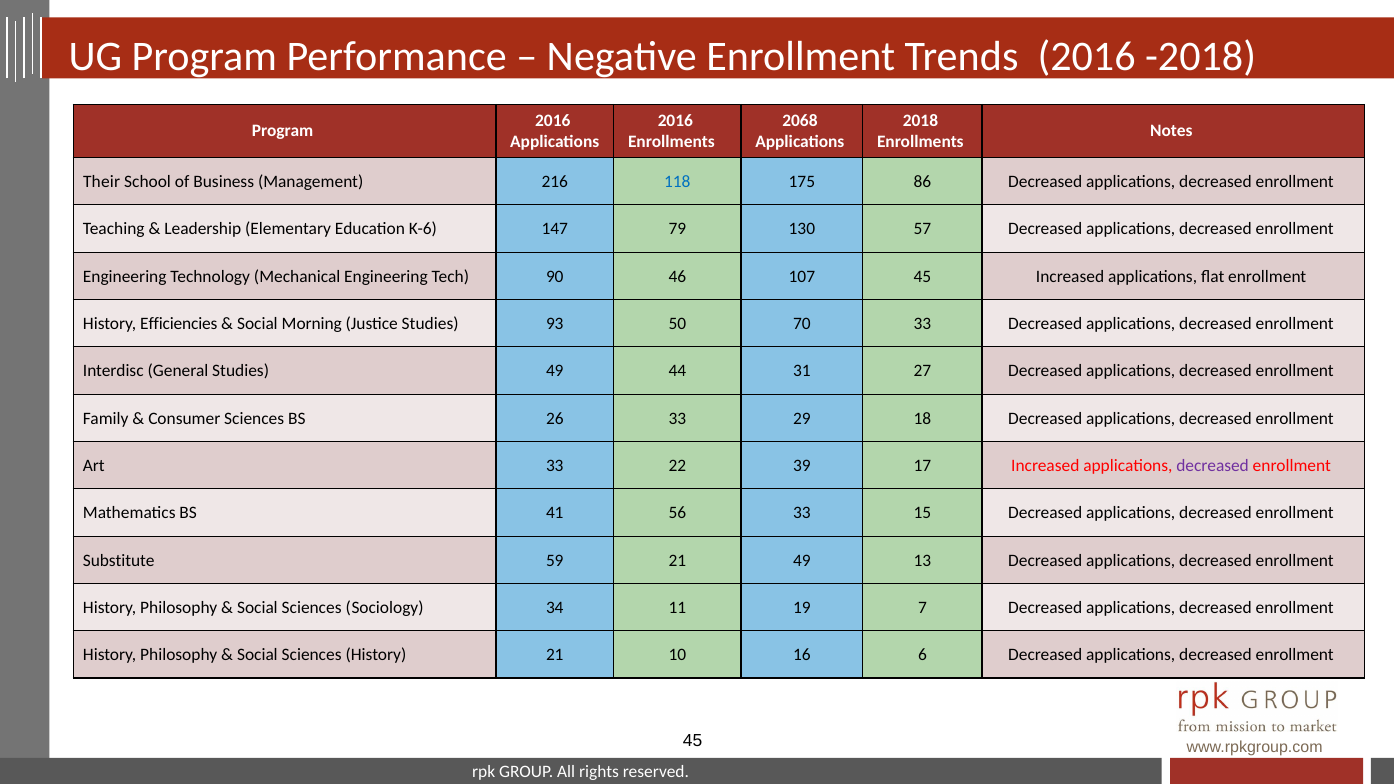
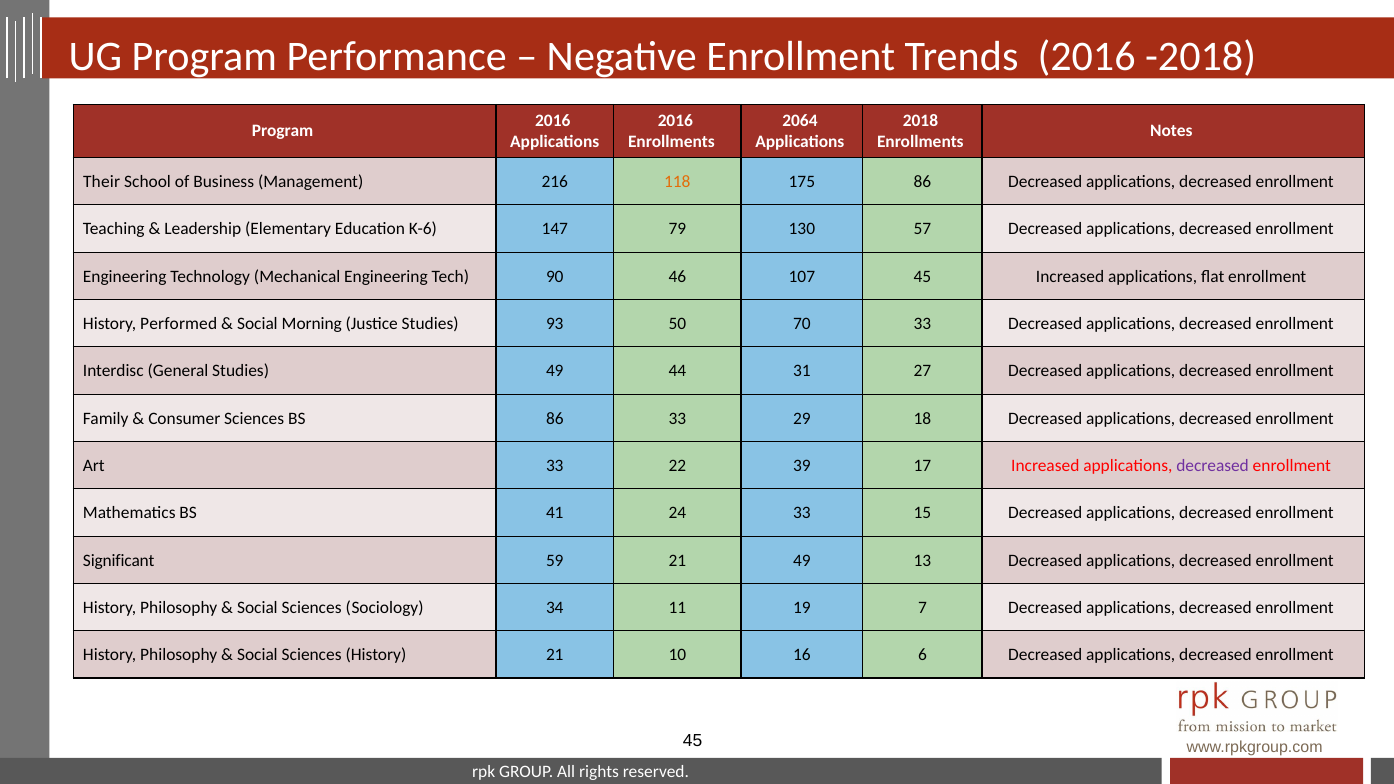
2068: 2068 -> 2064
118 colour: blue -> orange
Efficiencies: Efficiencies -> Performed
BS 26: 26 -> 86
56: 56 -> 24
Substitute: Substitute -> Significant
